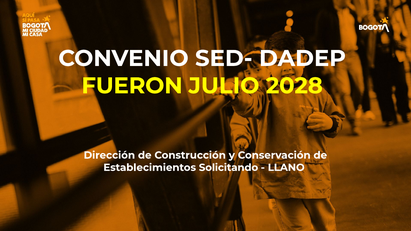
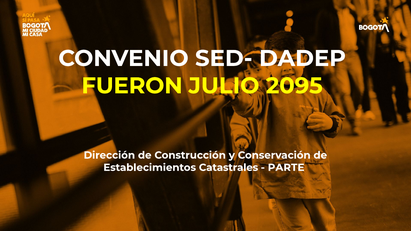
2028: 2028 -> 2095
Solicitando: Solicitando -> Catastrales
LLANO: LLANO -> PARTE
